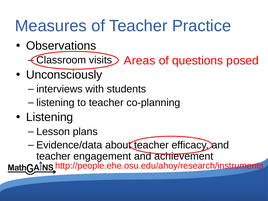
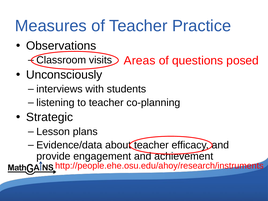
Listening at (50, 117): Listening -> Strategic
teacher at (53, 156): teacher -> provide
